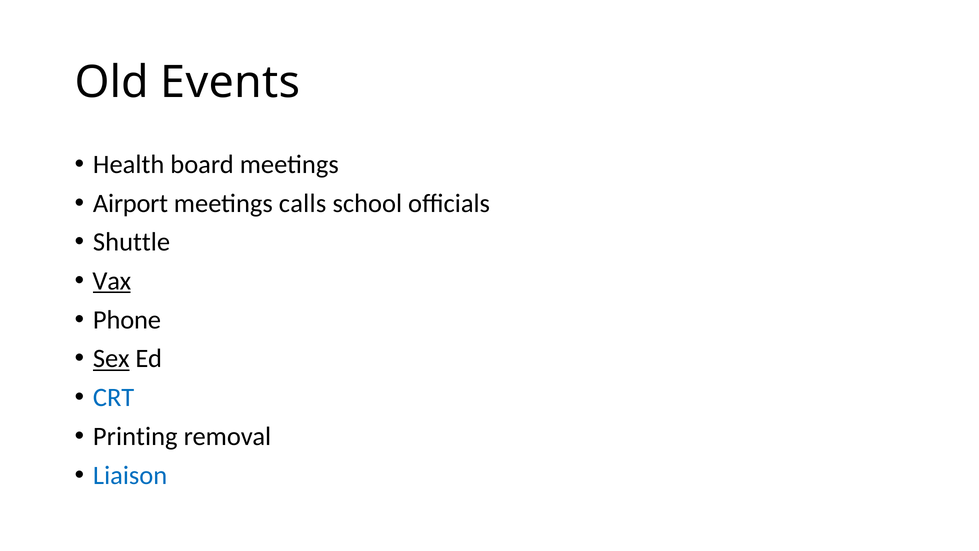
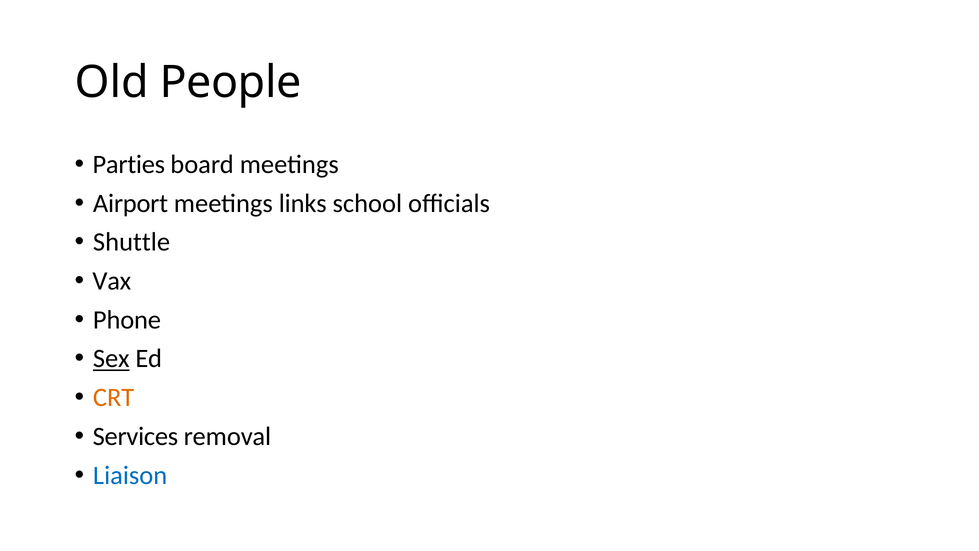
Events: Events -> People
Health: Health -> Parties
calls: calls -> links
Vax underline: present -> none
CRT colour: blue -> orange
Printing: Printing -> Services
